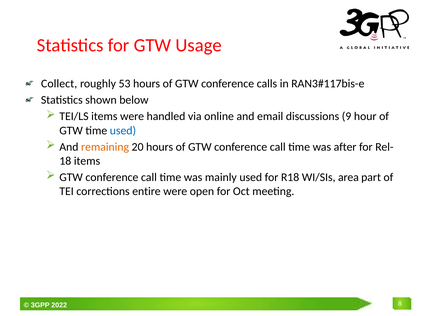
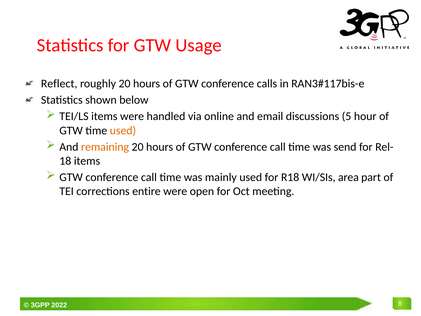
Collect: Collect -> Reflect
roughly 53: 53 -> 20
9: 9 -> 5
used at (123, 130) colour: blue -> orange
after: after -> send
